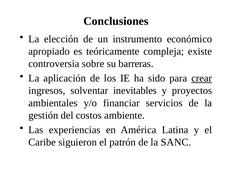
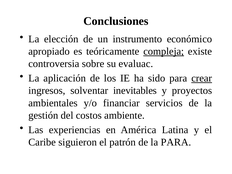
compleja underline: none -> present
barreras: barreras -> evaluac
la SANC: SANC -> PARA
